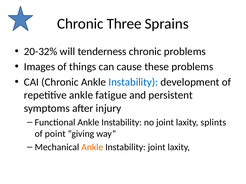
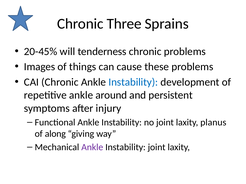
20-32%: 20-32% -> 20-45%
fatigue: fatigue -> around
splints: splints -> planus
point: point -> along
Ankle at (92, 147) colour: orange -> purple
